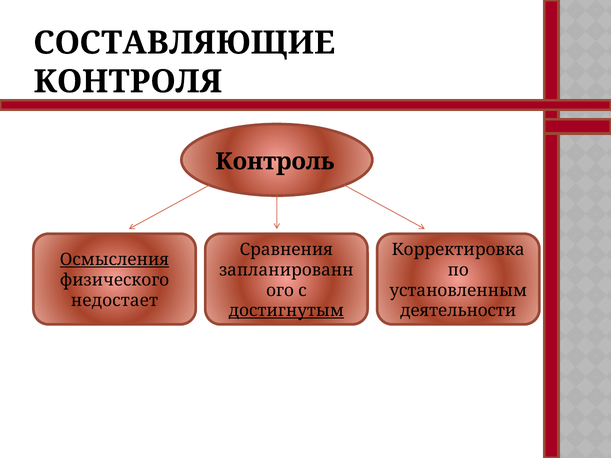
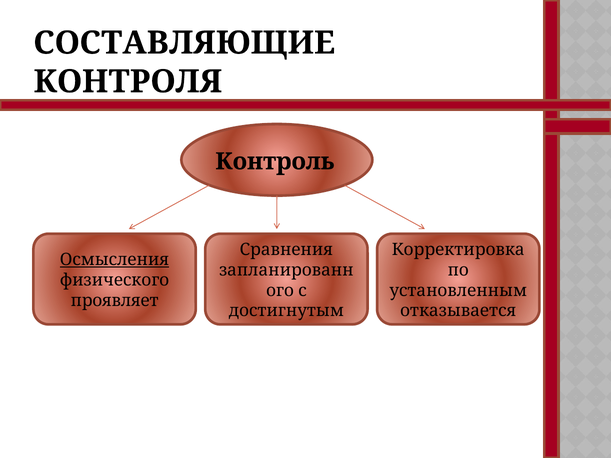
недостает: недостает -> проявляет
достигнутым underline: present -> none
деятельности: деятельности -> отказывается
